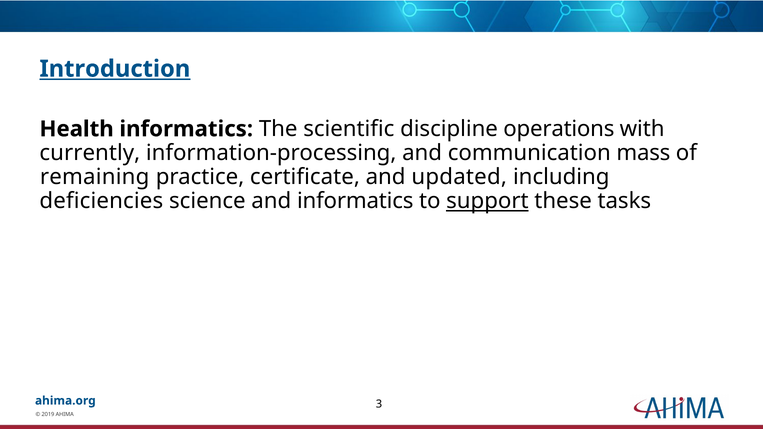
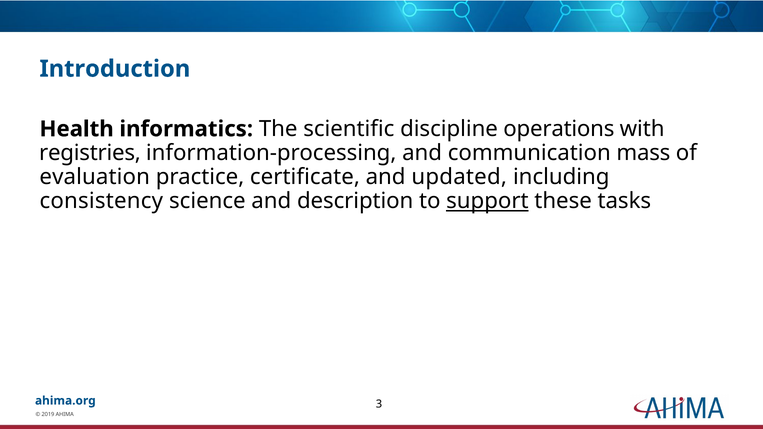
Introduction underline: present -> none
currently: currently -> registries
remaining: remaining -> evaluation
deficiencies: deficiencies -> consistency
and informatics: informatics -> description
